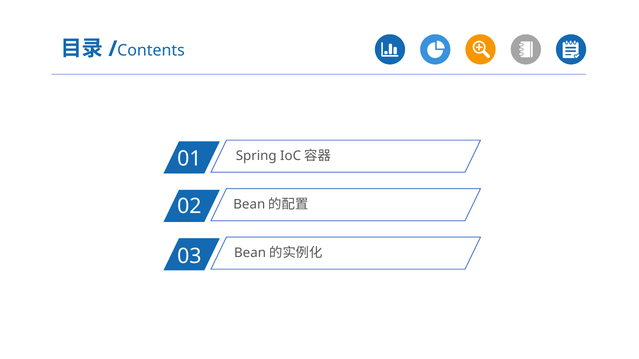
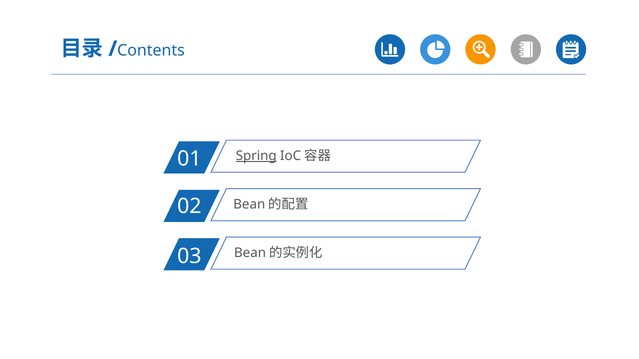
Spring underline: none -> present
